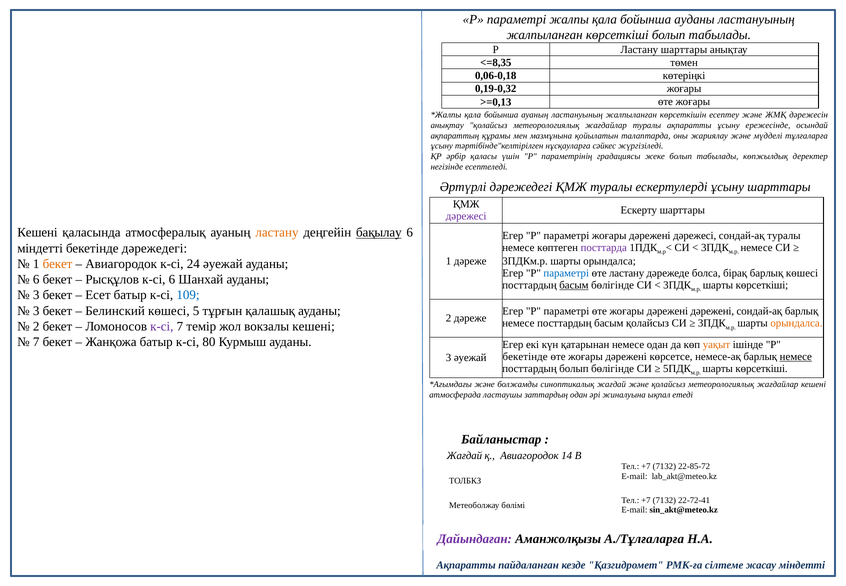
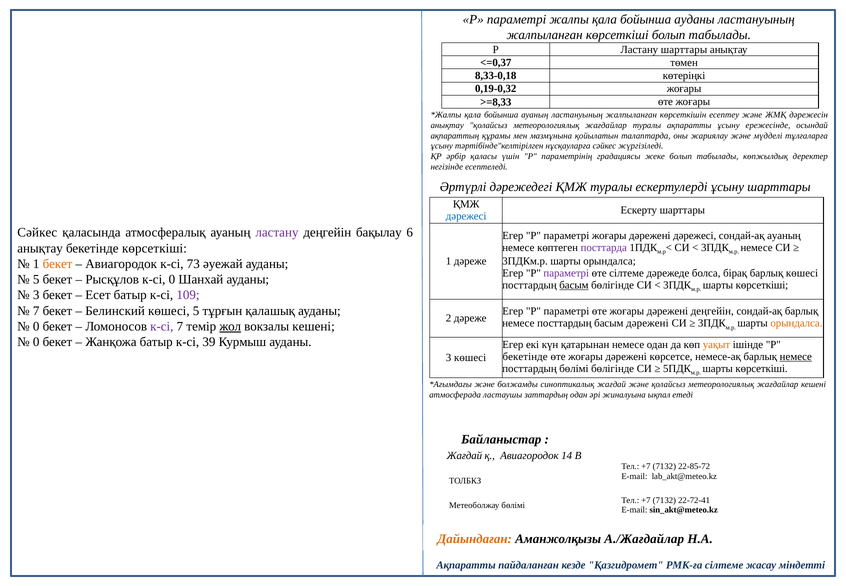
<=8,35: <=8,35 -> <=0,37
0,06-0,18: 0,06-0,18 -> 8,33-0,18
>=0,13: >=0,13 -> >=8,33
дәрежесі at (466, 216) colour: purple -> blue
Кешені at (37, 232): Кешені -> Сәйкес
ластану at (277, 232) colour: orange -> purple
бақылау underline: present -> none
сондай-ақ туралы: туралы -> ауаның
міндетті at (40, 248): міндетті -> анықтау
бекетінде дәрежедегі: дәрежедегі -> көрсеткіші
24: 24 -> 73
параметрі at (566, 273) colour: blue -> purple
өте ластану: ластану -> сілтеме
6 at (36, 279): 6 -> 5
к-сі 6: 6 -> 0
109 colour: blue -> purple
3 at (36, 311): 3 -> 7
дәрежені дәрежені: дәрежені -> деңгейін
басым қолайсыз: қолайсыз -> дәрежені
2 at (36, 326): 2 -> 0
жол underline: none -> present
7 at (36, 342): 7 -> 0
80: 80 -> 39
3 әуежай: әуежай -> көшесі
посттардың болып: болып -> бөлімі
Дайындаған colour: purple -> orange
А./Тұлғаларға: А./Тұлғаларға -> А./Жағдайлар
